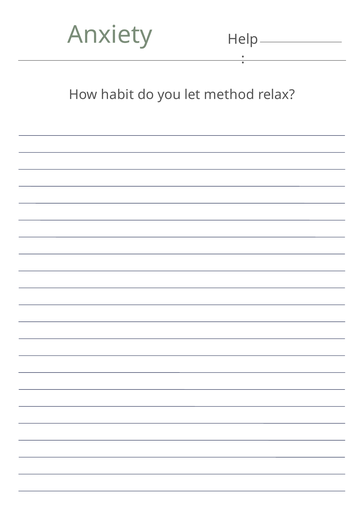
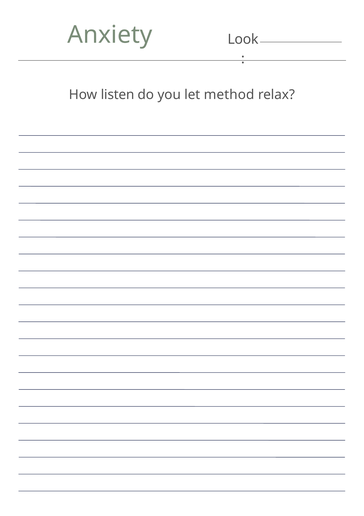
Help: Help -> Look
habit: habit -> listen
